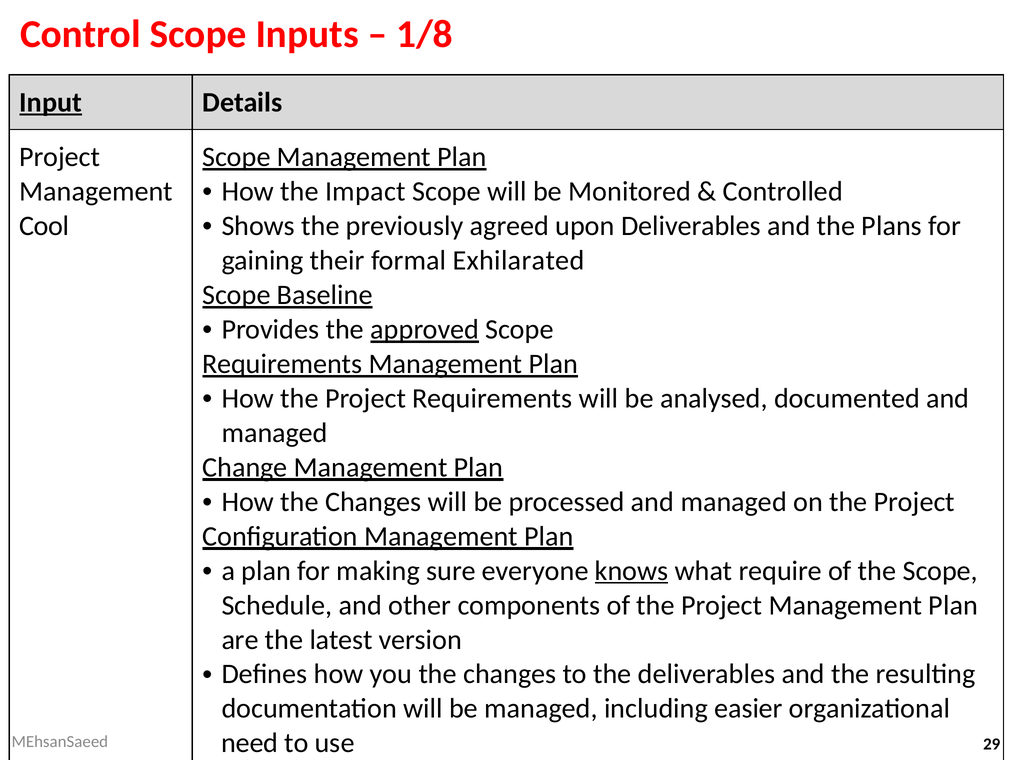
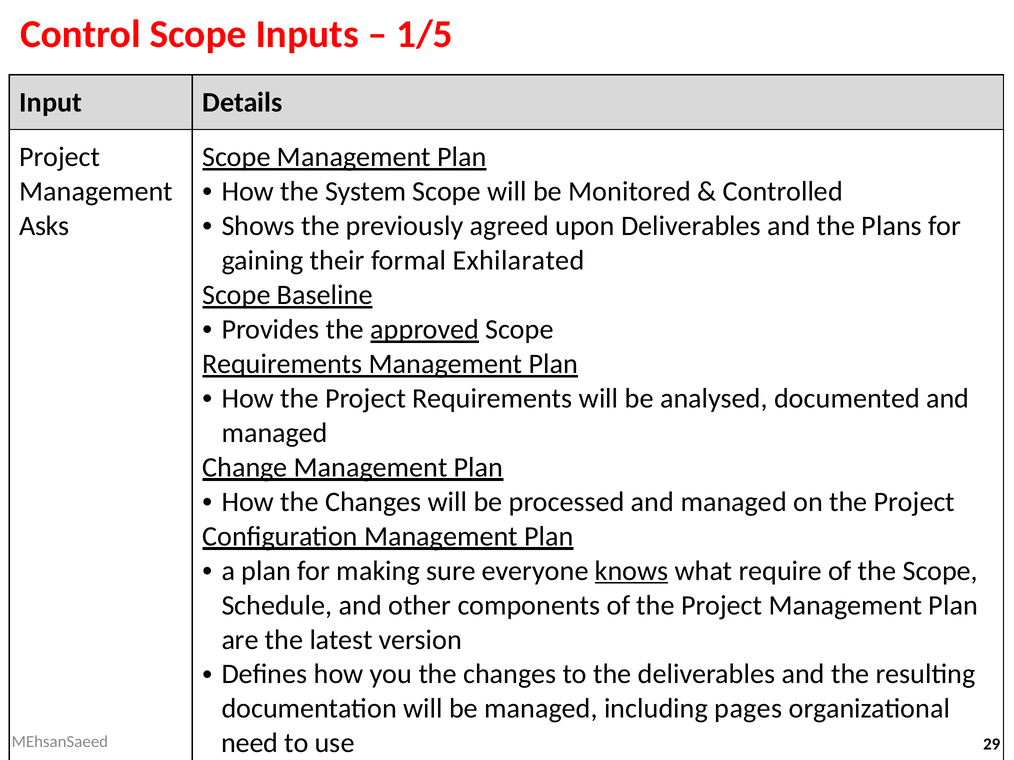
1/8: 1/8 -> 1/5
Input underline: present -> none
Impact: Impact -> System
Cool: Cool -> Asks
easier: easier -> pages
